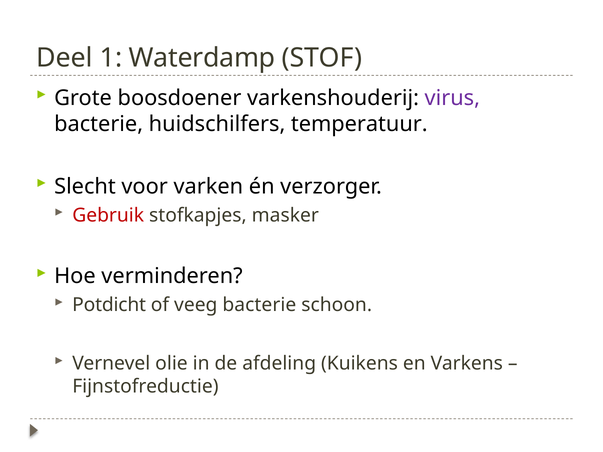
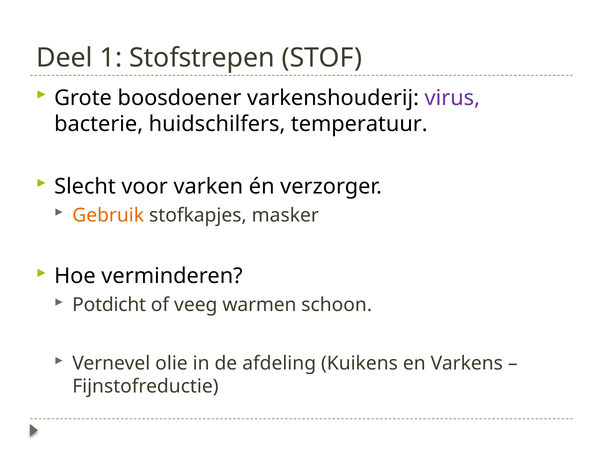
Waterdamp: Waterdamp -> Stofstrepen
Gebruik colour: red -> orange
veeg bacterie: bacterie -> warmen
